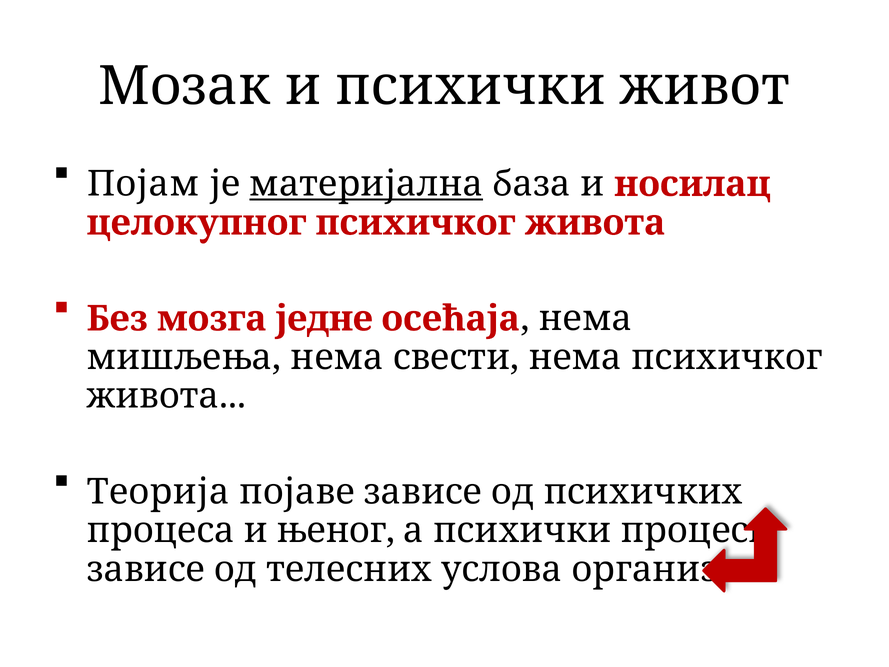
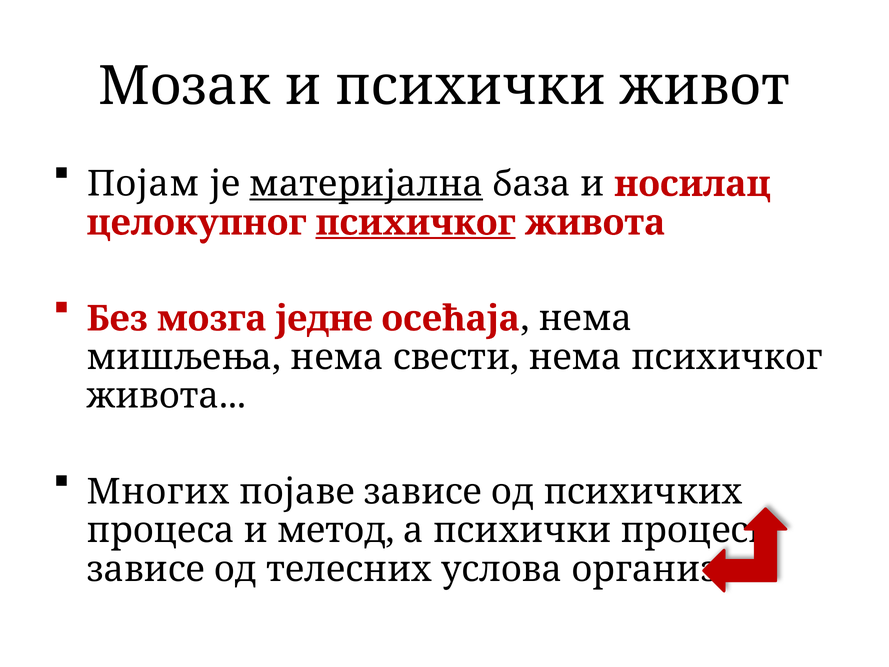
психичког at (416, 223) underline: none -> present
Теорија: Теорија -> Многих
њеног: њеног -> метод
